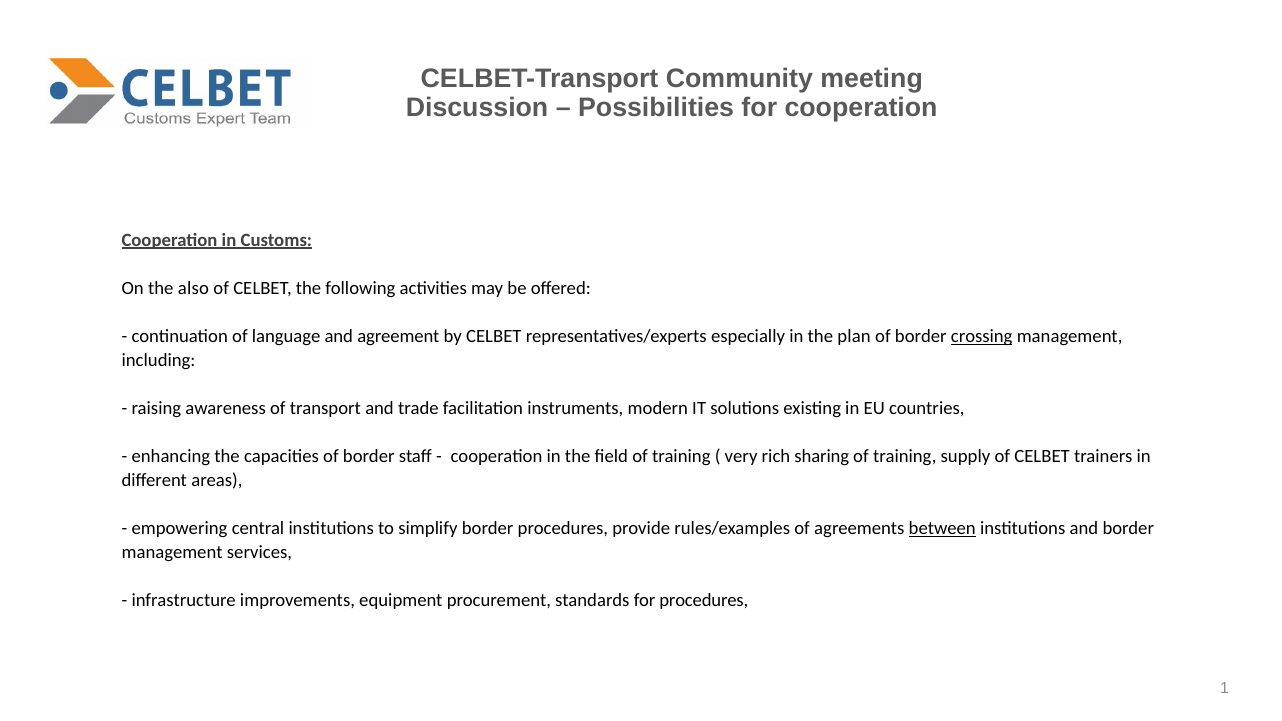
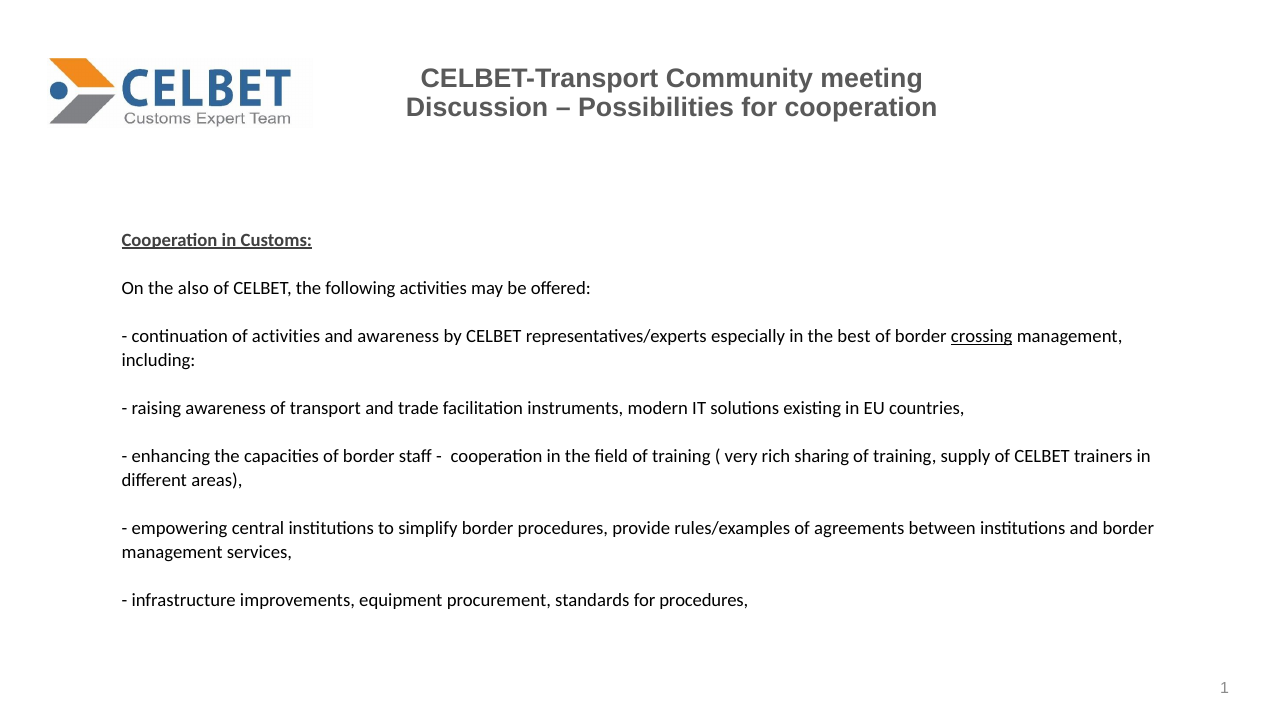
of language: language -> activities
and agreement: agreement -> awareness
plan: plan -> best
between underline: present -> none
